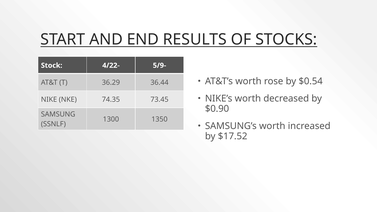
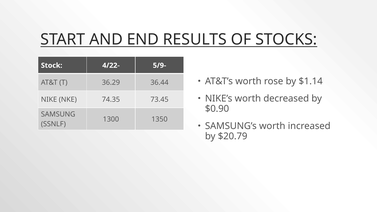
$0.54: $0.54 -> $1.14
$17.52: $17.52 -> $20.79
